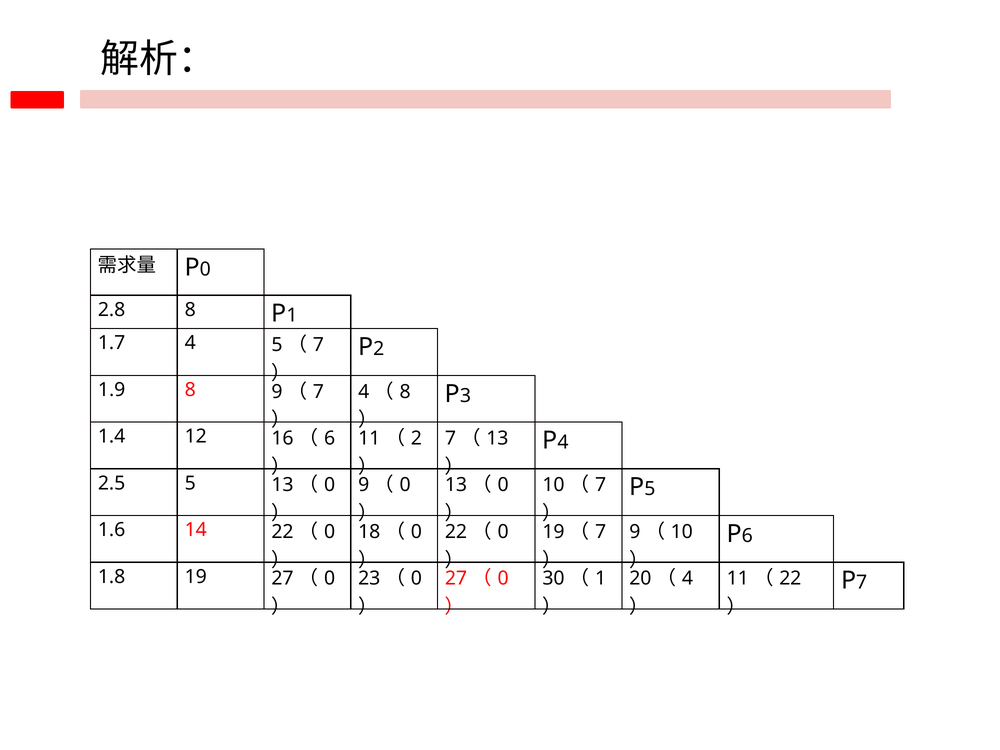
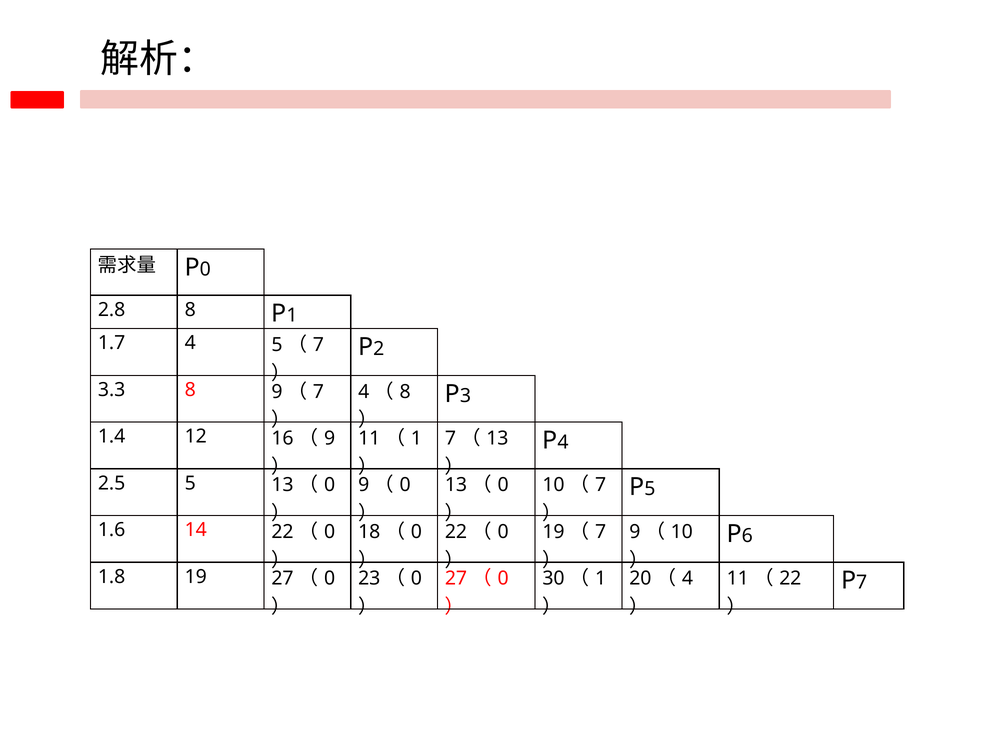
1.9: 1.9 -> 3.3
6 at (330, 438): 6 -> 9
2 at (416, 438): 2 -> 1
